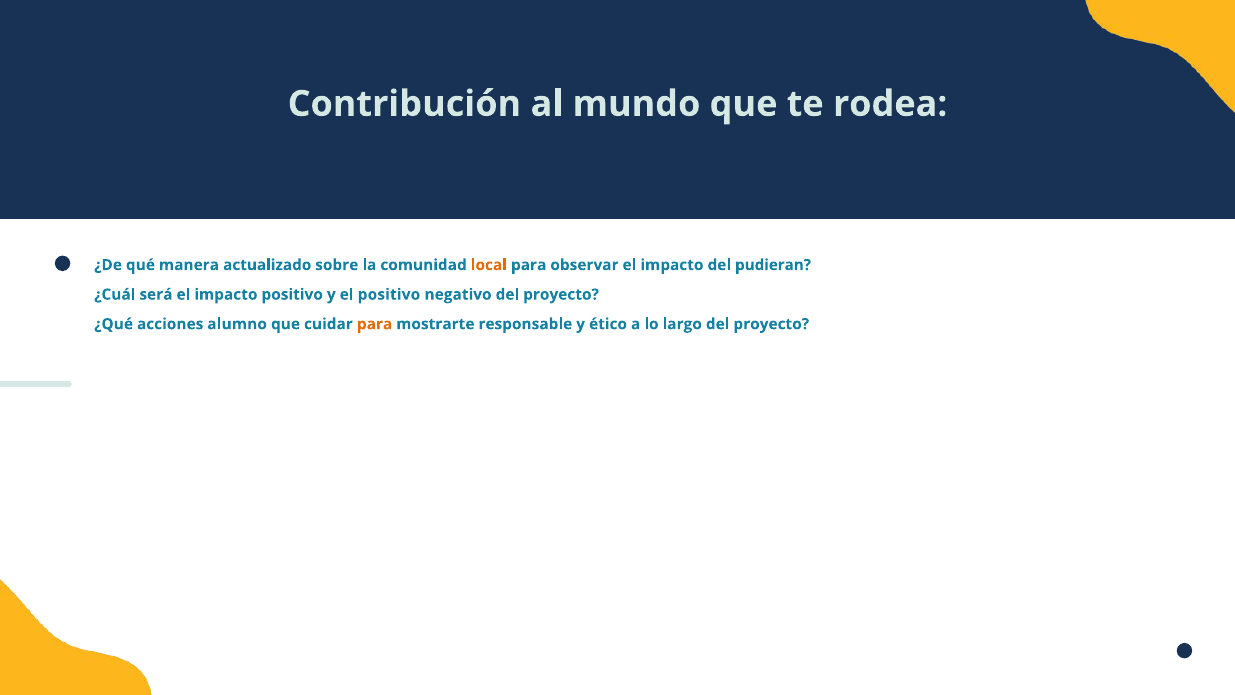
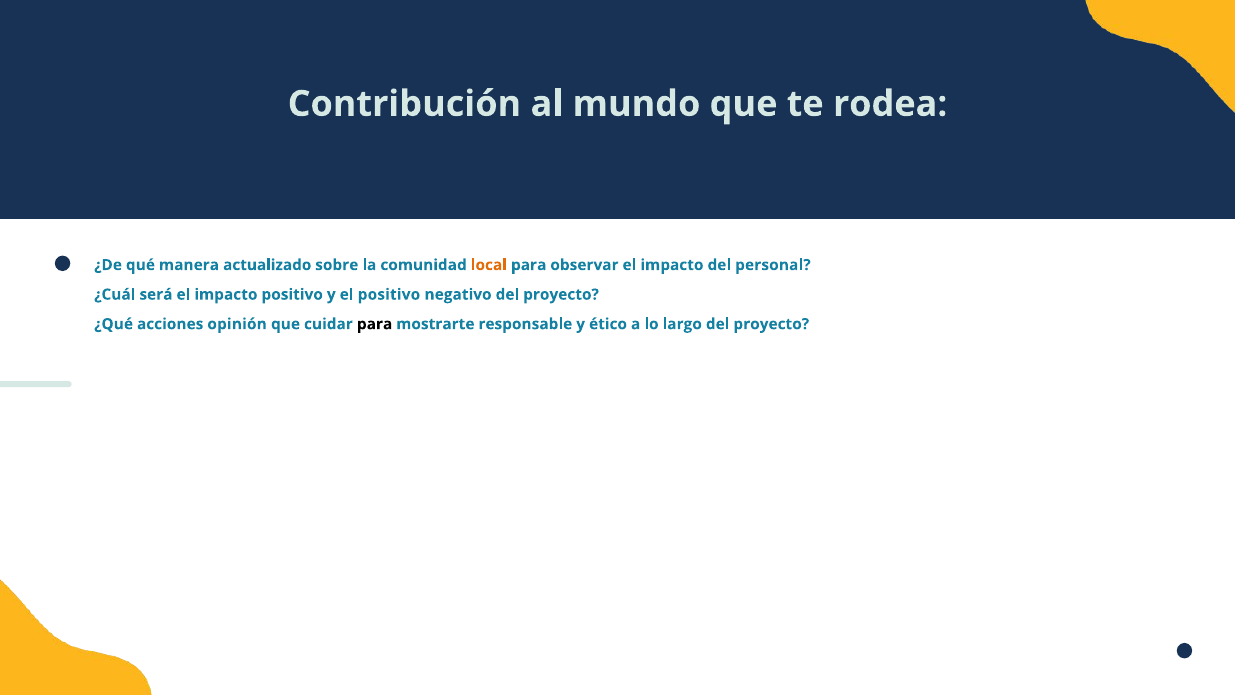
pudieran: pudieran -> personal
alumno: alumno -> opinión
para at (375, 324) colour: orange -> black
